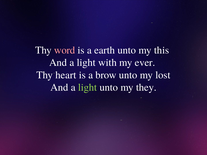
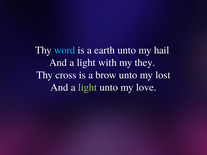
word colour: pink -> light blue
this: this -> hail
ever: ever -> they
heart: heart -> cross
they: they -> love
